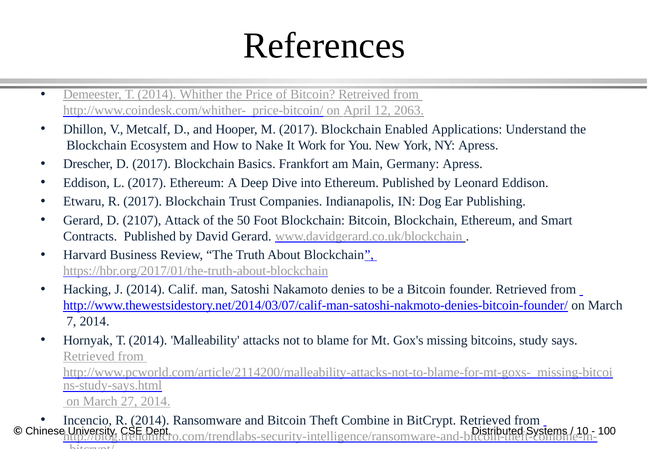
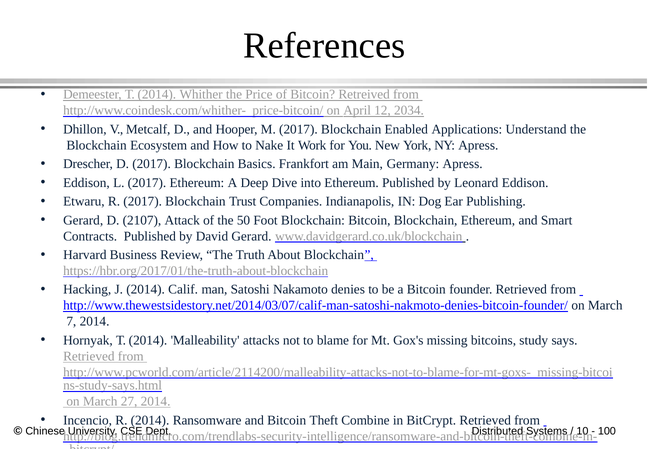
2063: 2063 -> 2034
